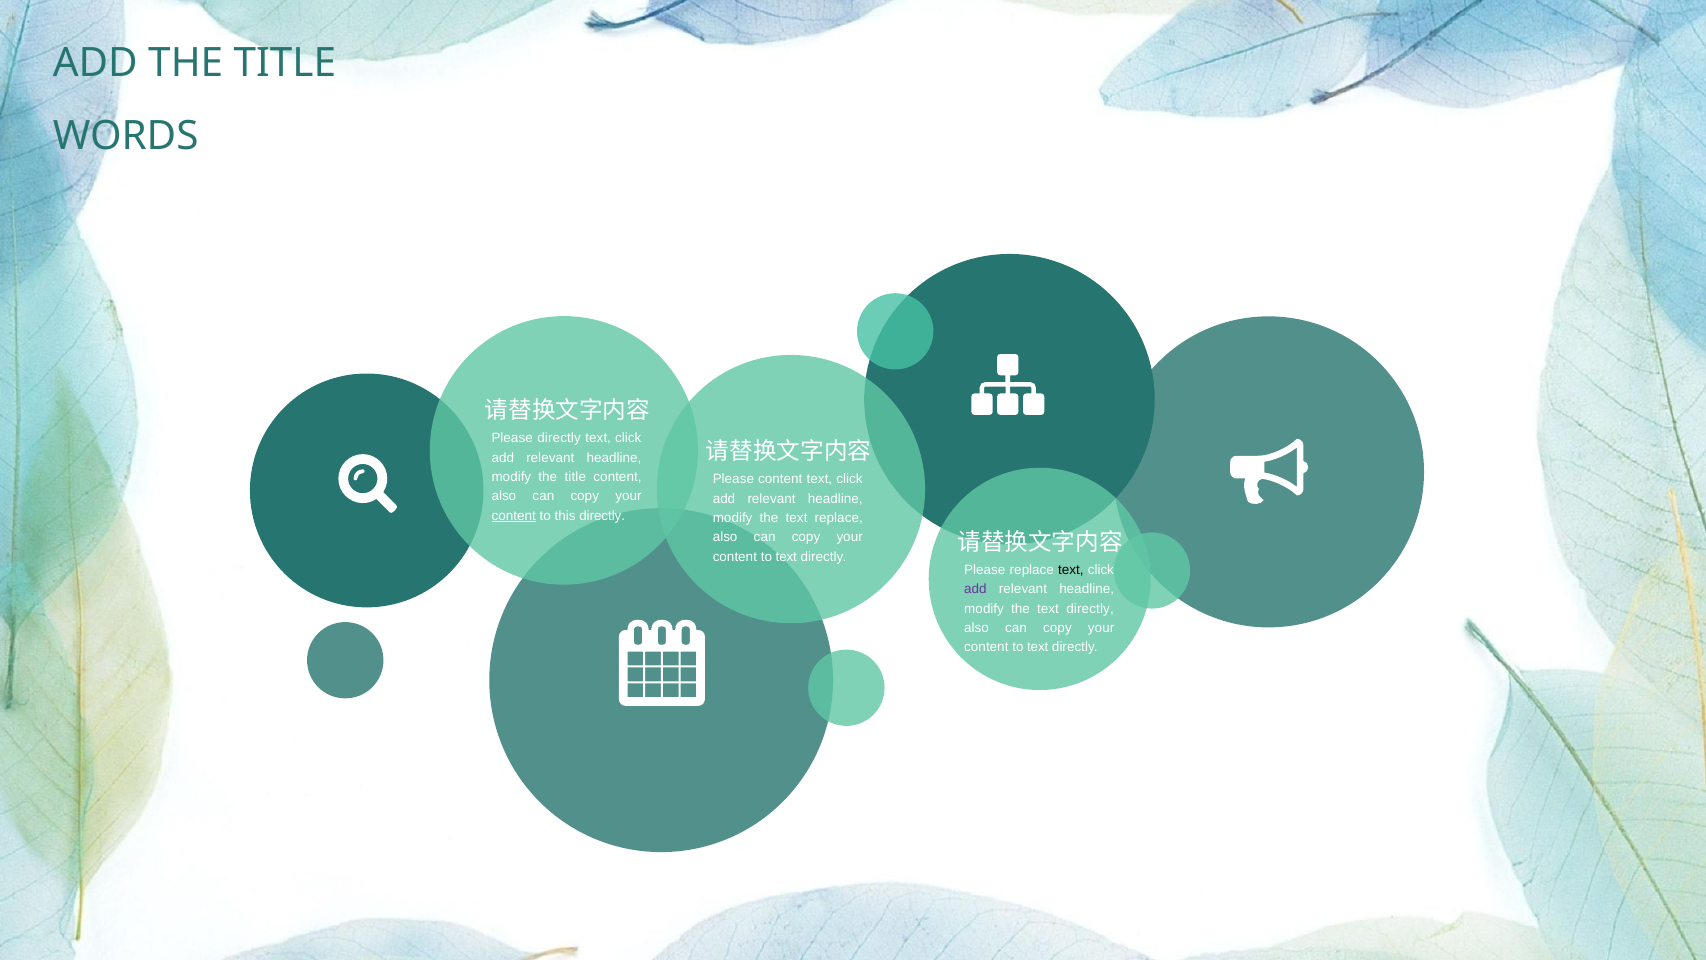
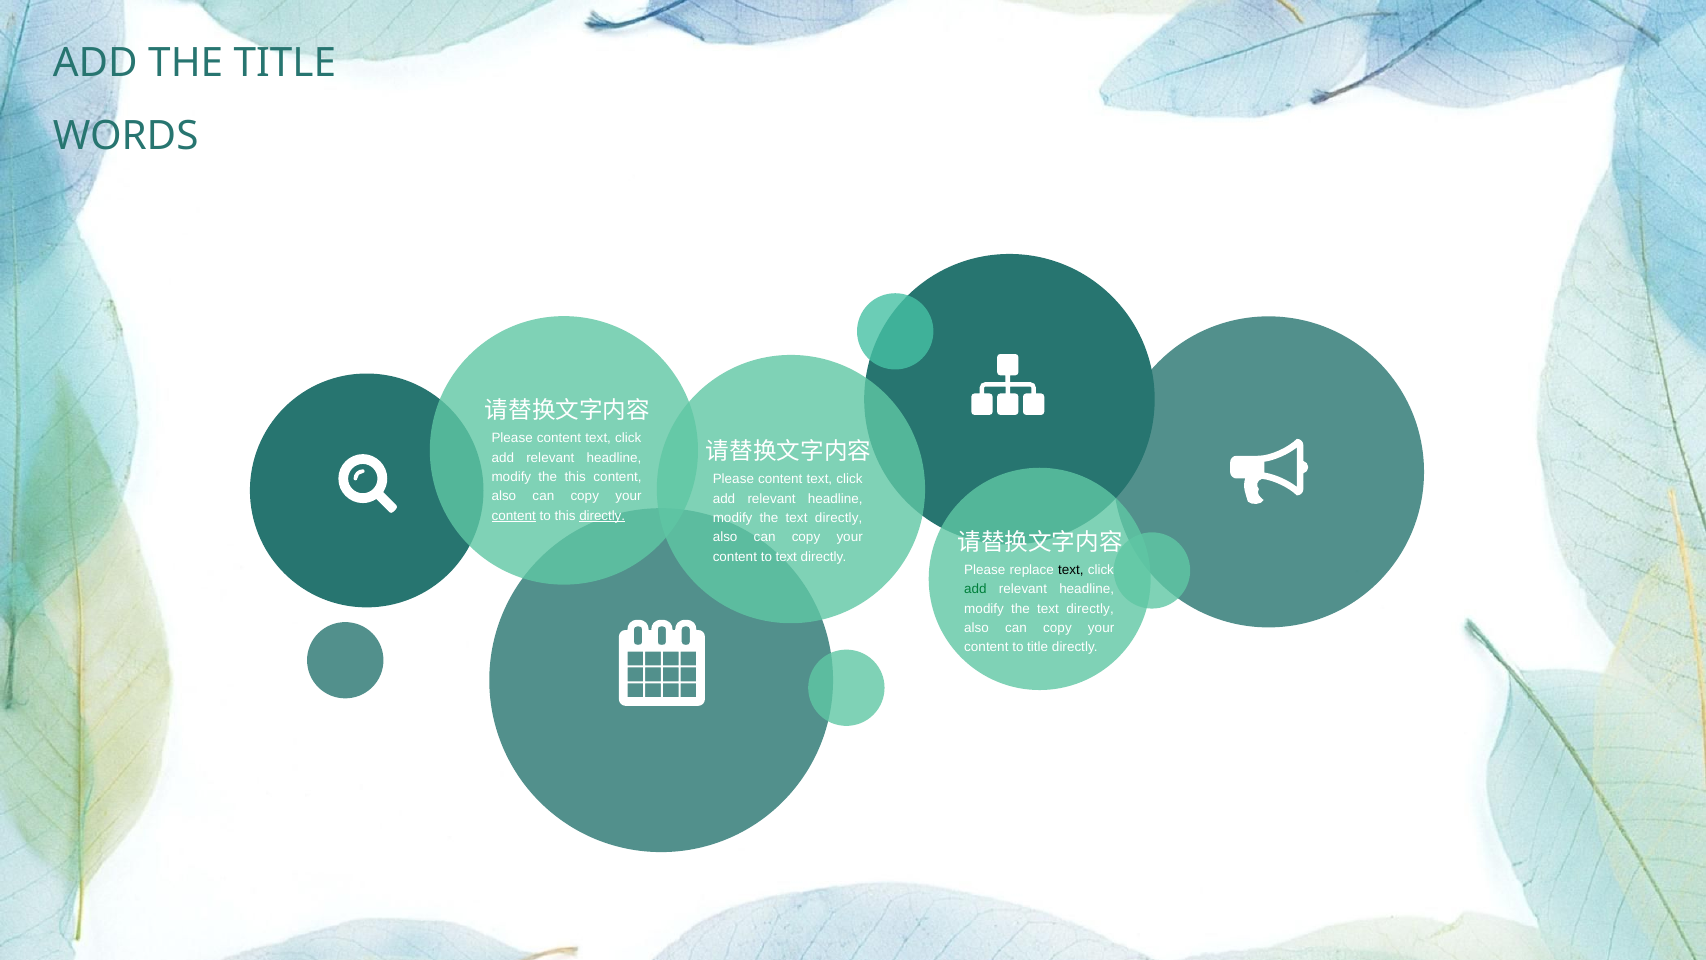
directly at (559, 438): directly -> content
modify the title: title -> this
directly at (602, 516) underline: none -> present
replace at (839, 518): replace -> directly
add at (975, 589) colour: purple -> green
text at (1038, 647): text -> title
